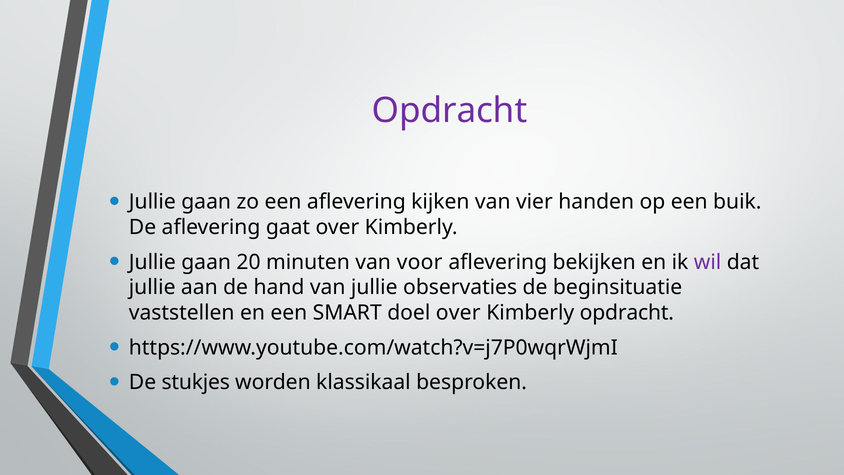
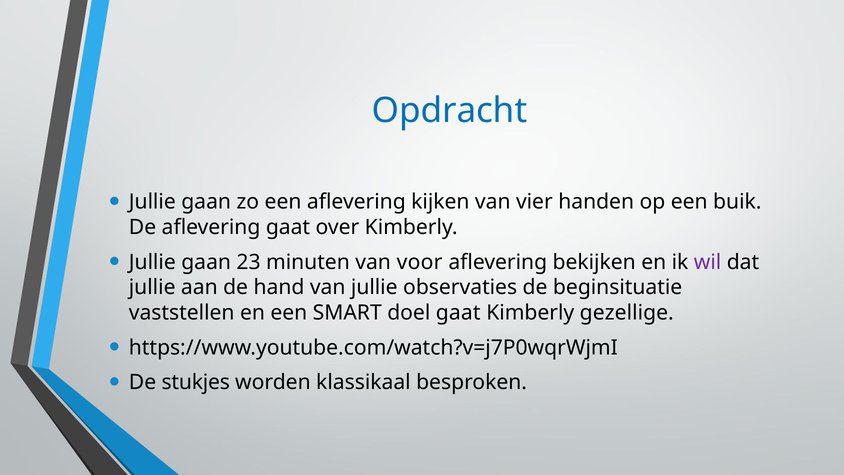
Opdracht at (450, 111) colour: purple -> blue
20: 20 -> 23
doel over: over -> gaat
Kimberly opdracht: opdracht -> gezellige
